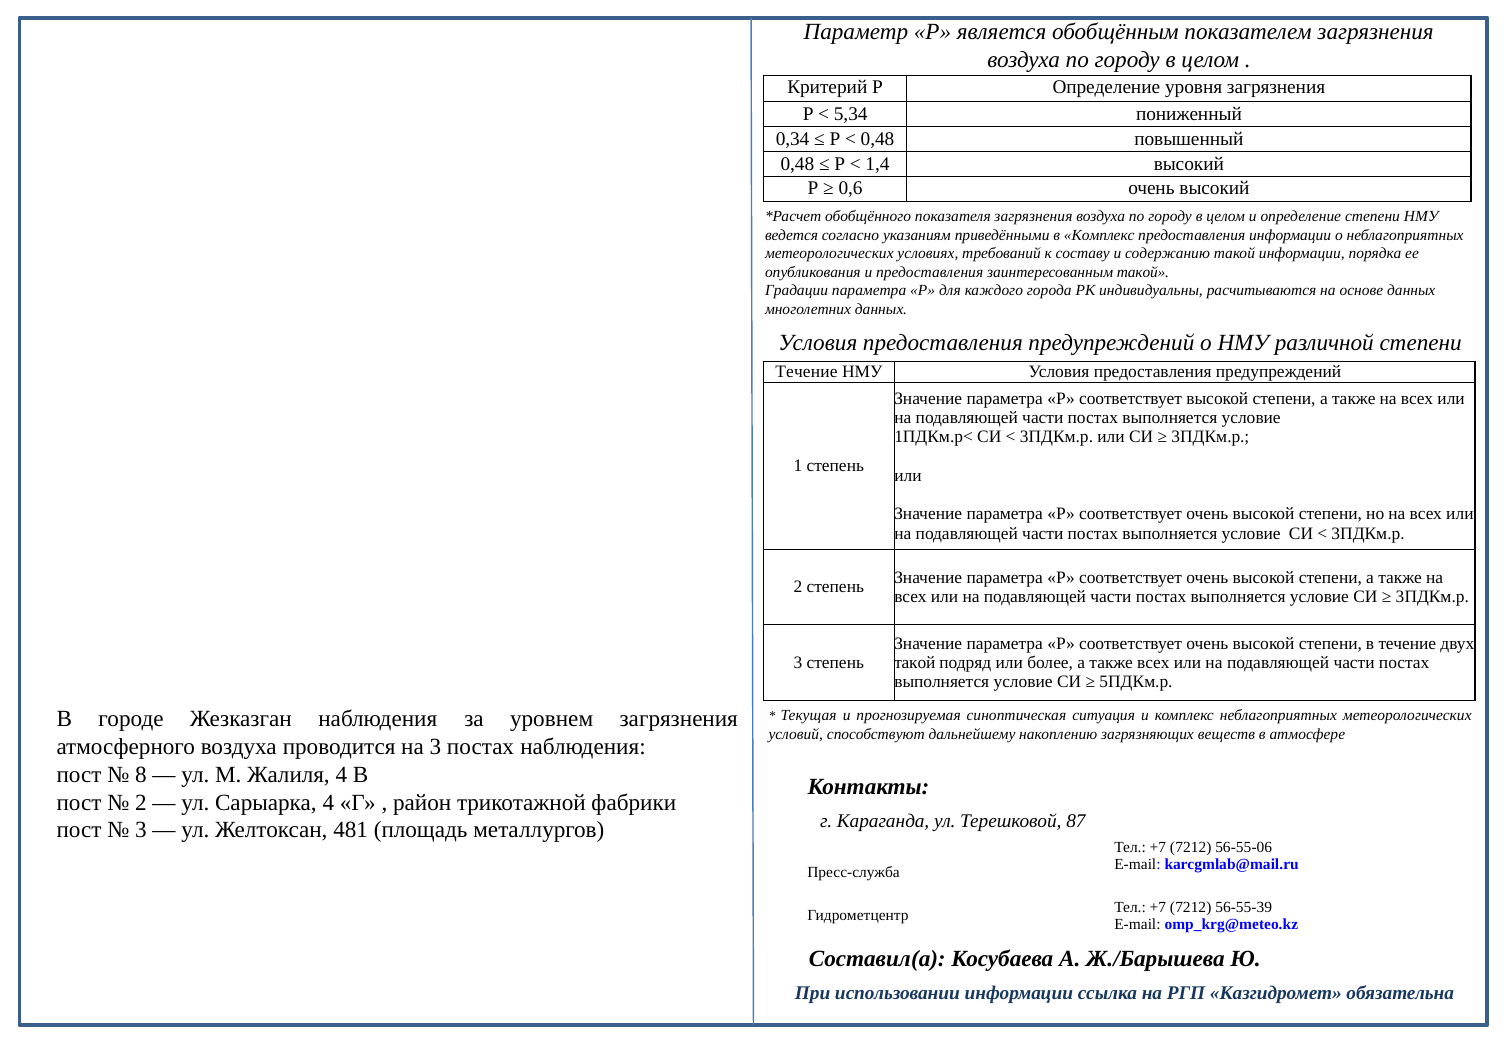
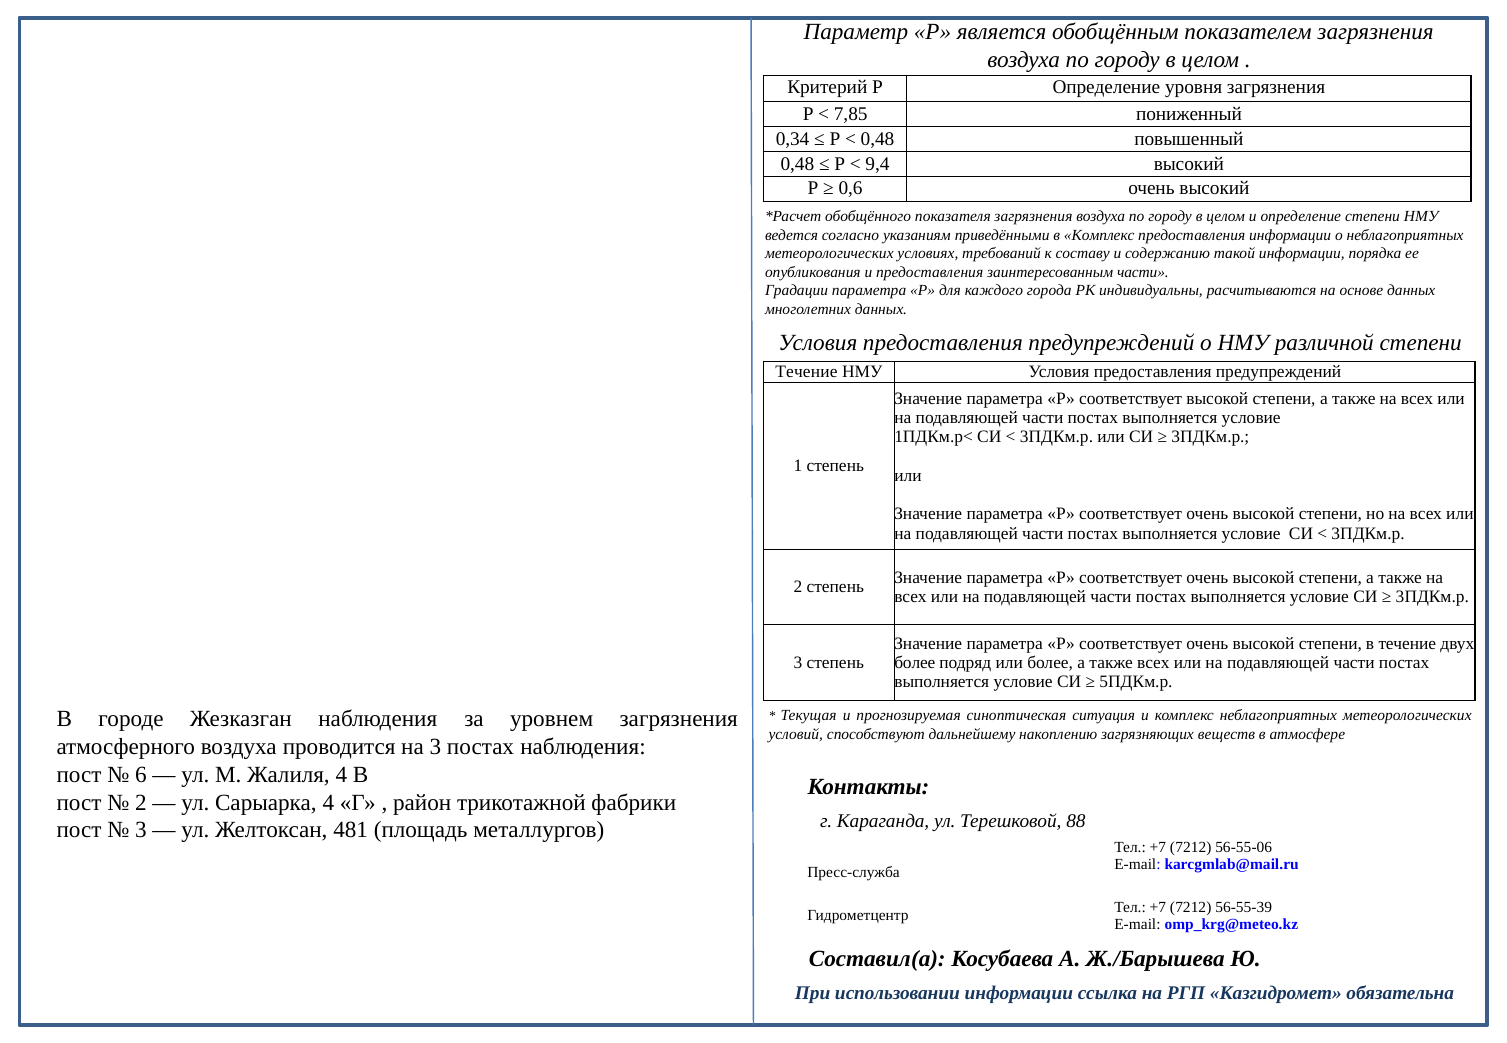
5,34: 5,34 -> 7,85
1,4: 1,4 -> 9,4
заинтересованным такой: такой -> части
такой at (915, 663): такой -> более
8: 8 -> 6
87: 87 -> 88
